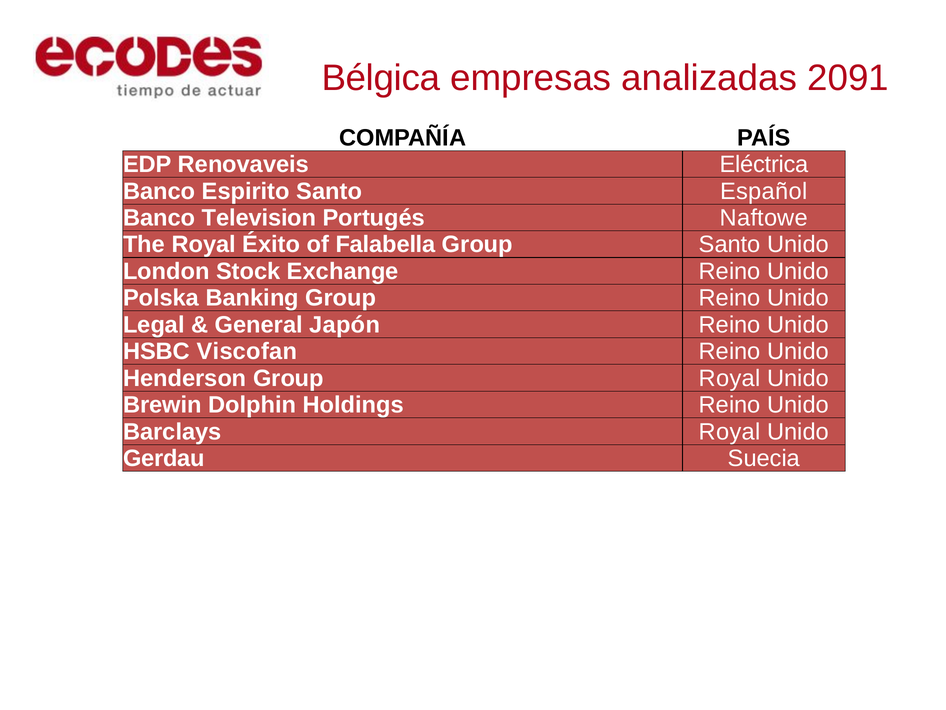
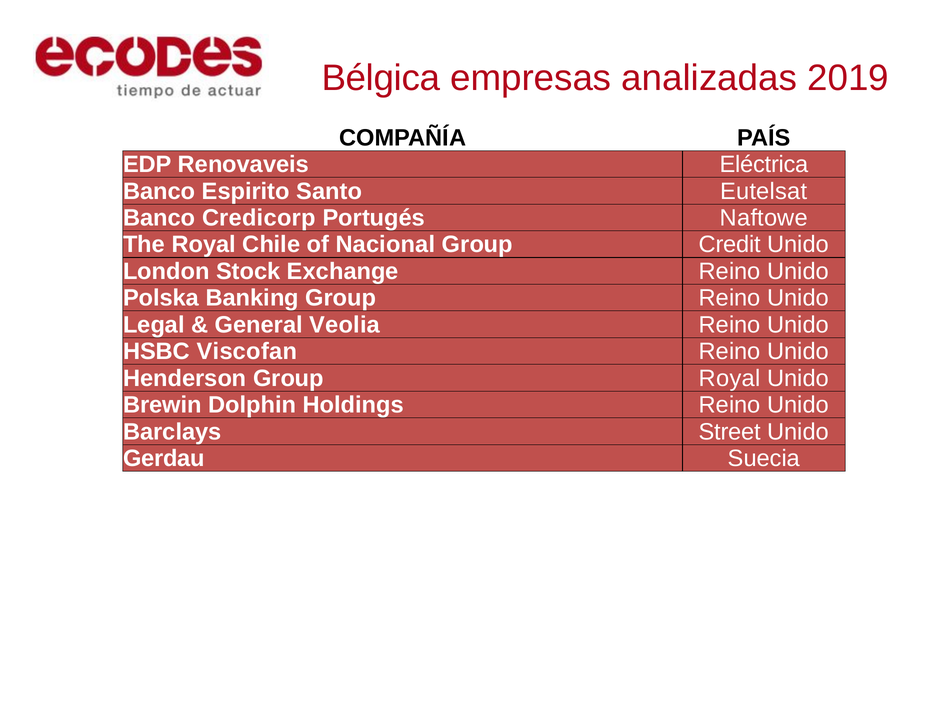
2091: 2091 -> 2019
Español: Español -> Eutelsat
Television: Television -> Credicorp
Éxito: Éxito -> Chile
Falabella: Falabella -> Nacional
Group Santo: Santo -> Credit
Japón: Japón -> Veolia
Barclays Royal: Royal -> Street
